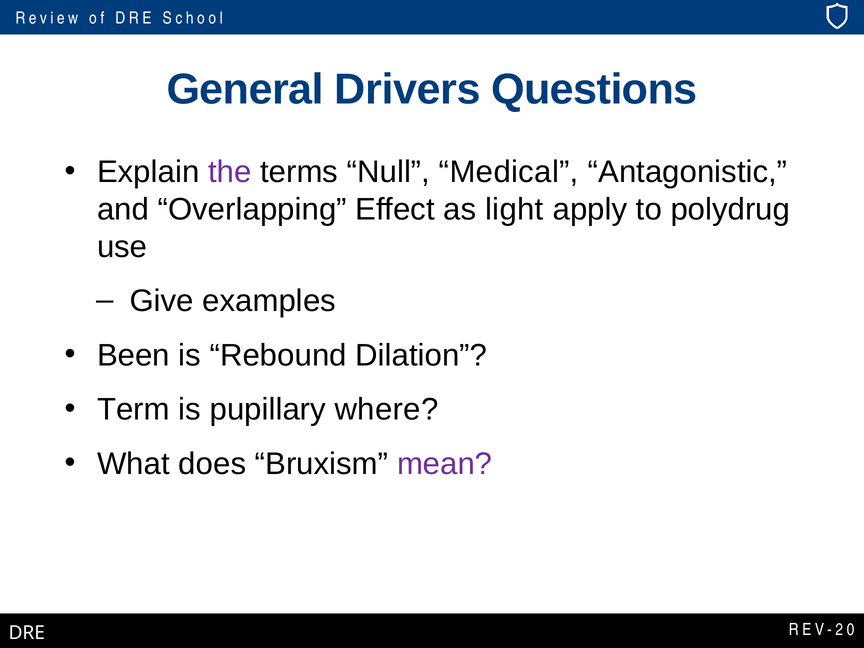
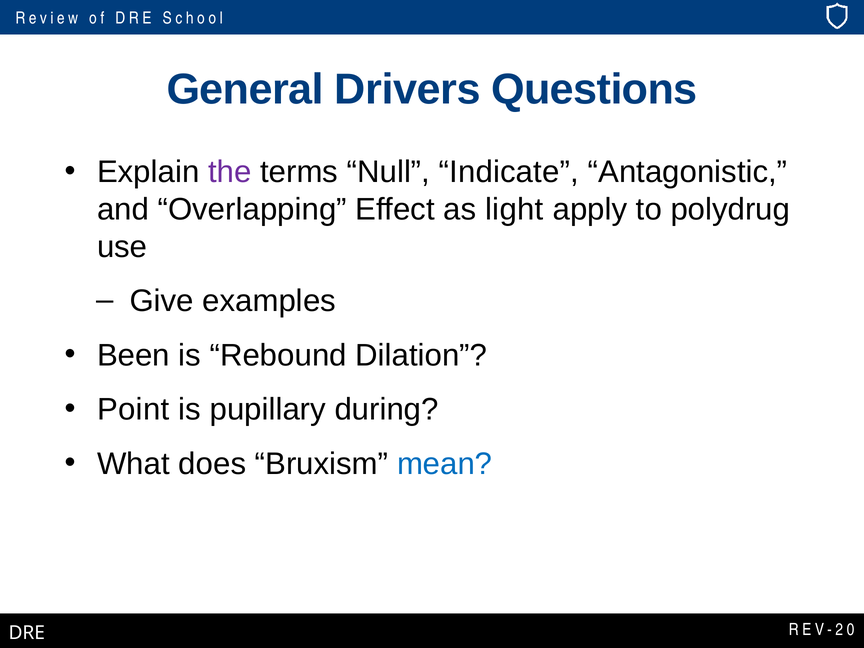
Medical: Medical -> Indicate
Term: Term -> Point
where: where -> during
mean colour: purple -> blue
